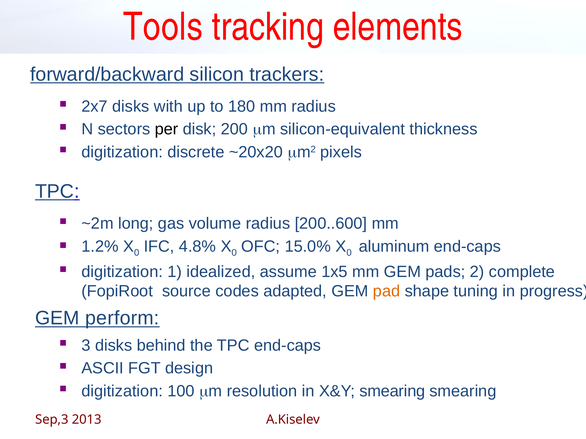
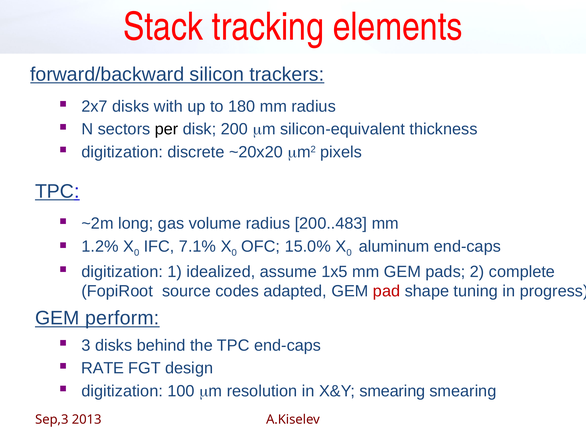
Tools: Tools -> Stack
200..600: 200..600 -> 200..483
4.8%: 4.8% -> 7.1%
pad colour: orange -> red
ASCII: ASCII -> RATE
